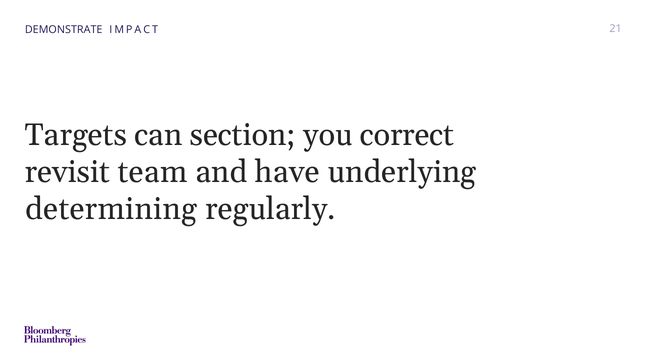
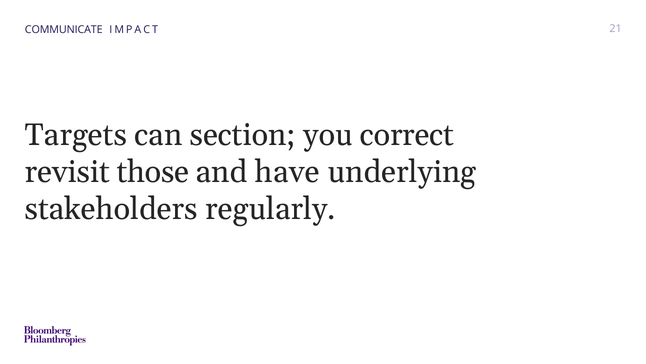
DEMONSTRATE: DEMONSTRATE -> COMMUNICATE
team: team -> those
determining: determining -> stakeholders
